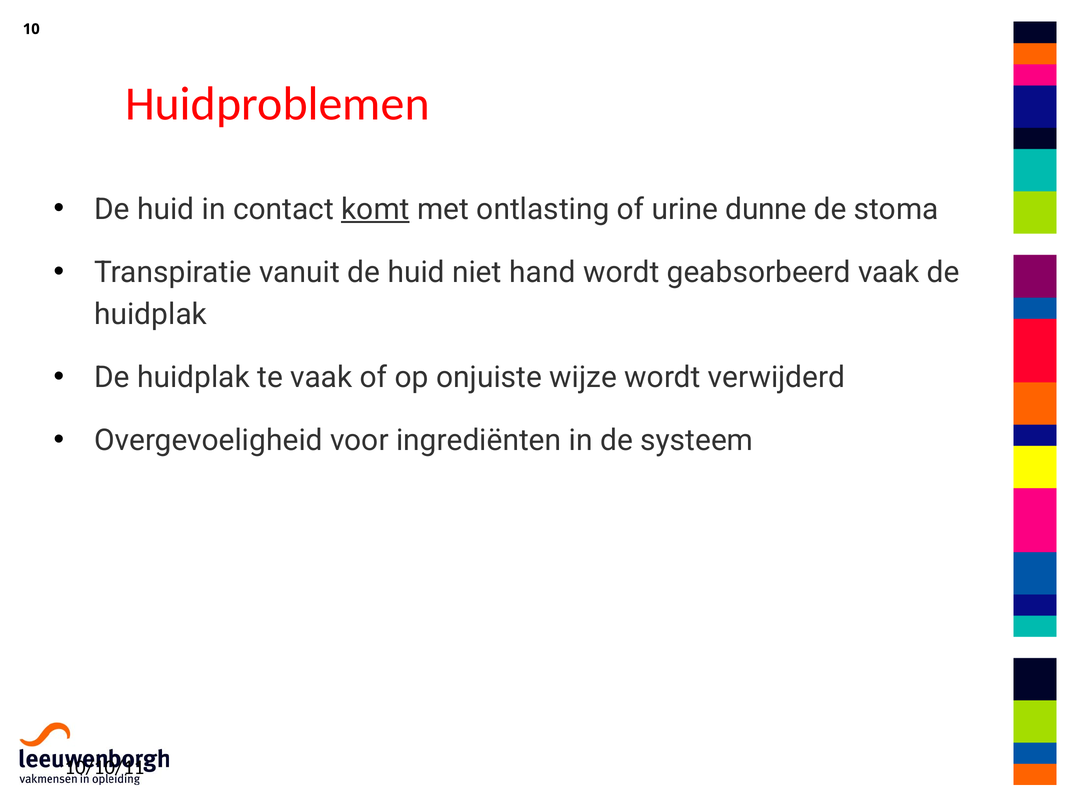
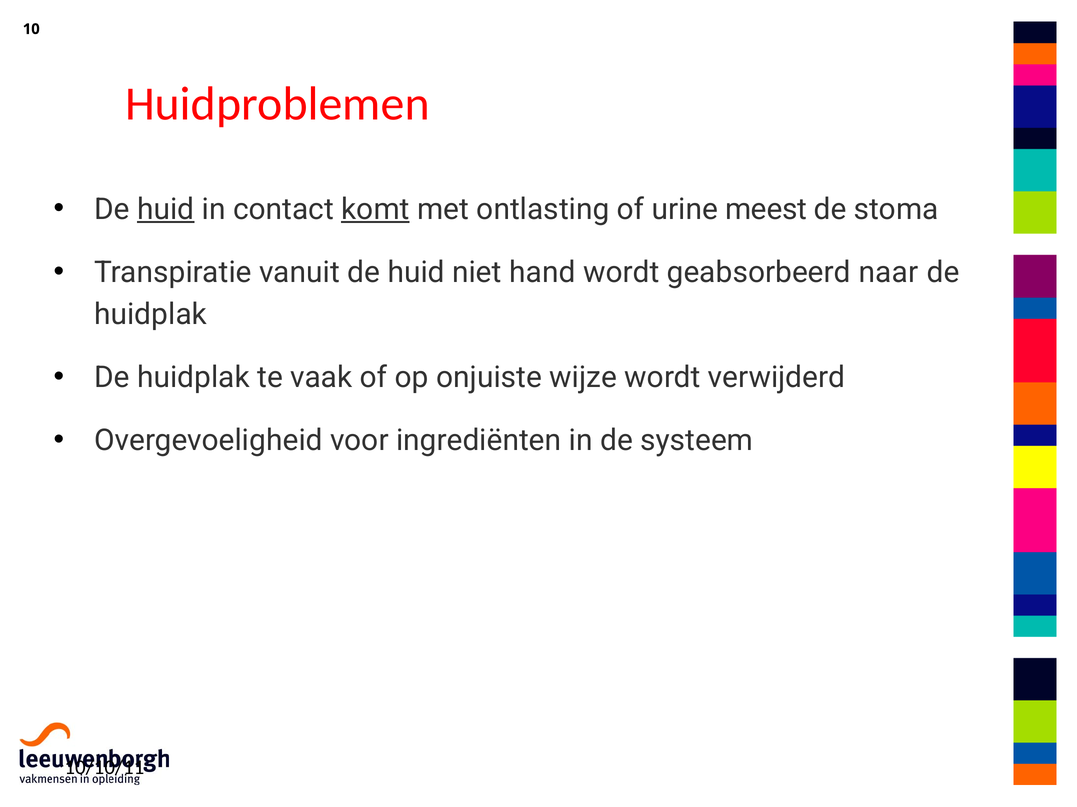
huid at (166, 209) underline: none -> present
dunne: dunne -> meest
geabsorbeerd vaak: vaak -> naar
